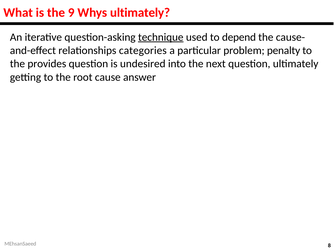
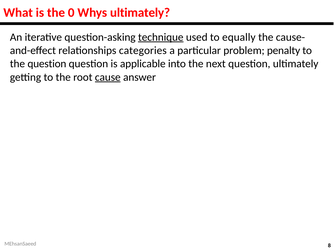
9: 9 -> 0
depend: depend -> equally
the provides: provides -> question
undesired: undesired -> applicable
cause underline: none -> present
